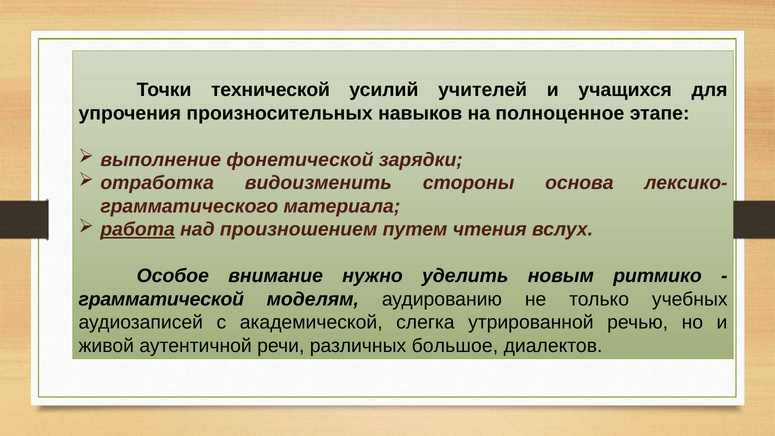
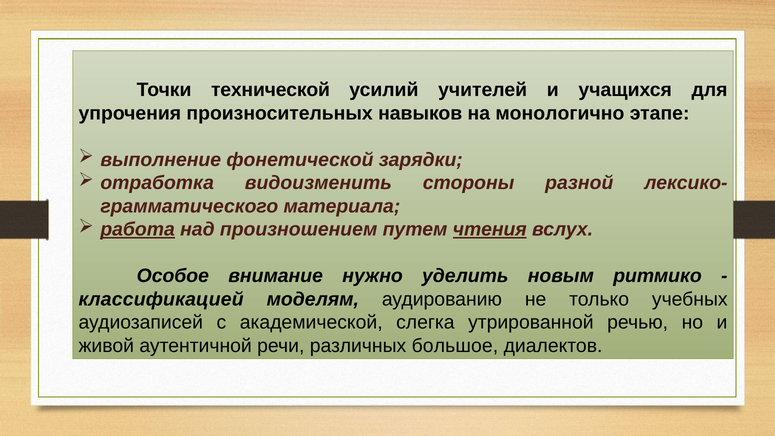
полноценное: полноценное -> монологично
основа: основа -> разной
чтения underline: none -> present
грамматической: грамматической -> классификацией
